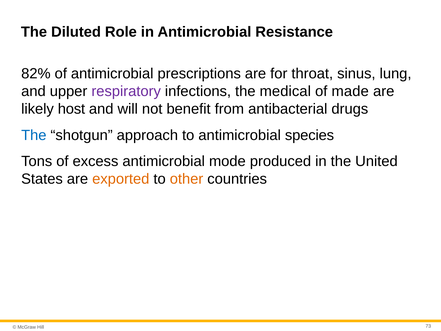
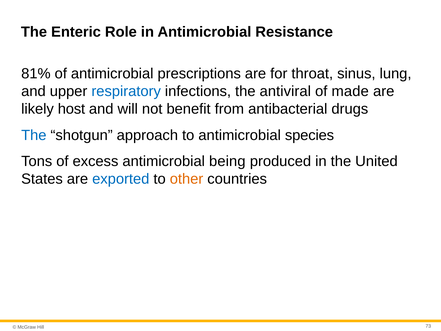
Diluted: Diluted -> Enteric
82%: 82% -> 81%
respiratory colour: purple -> blue
medical: medical -> antiviral
mode: mode -> being
exported colour: orange -> blue
